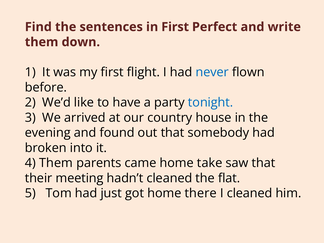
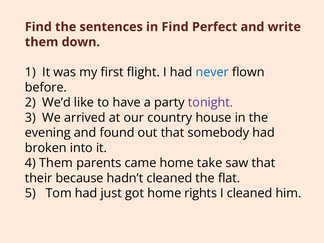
in First: First -> Find
tonight colour: blue -> purple
meeting: meeting -> because
there: there -> rights
